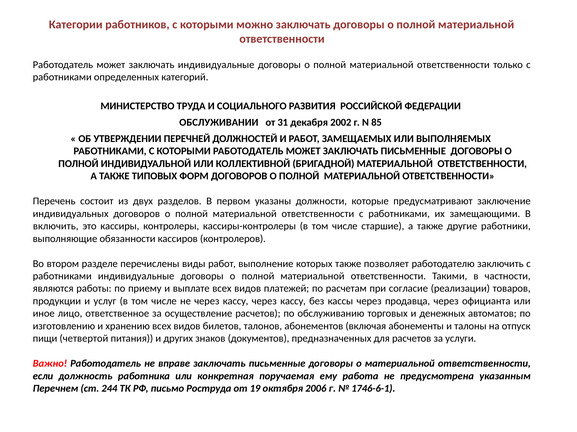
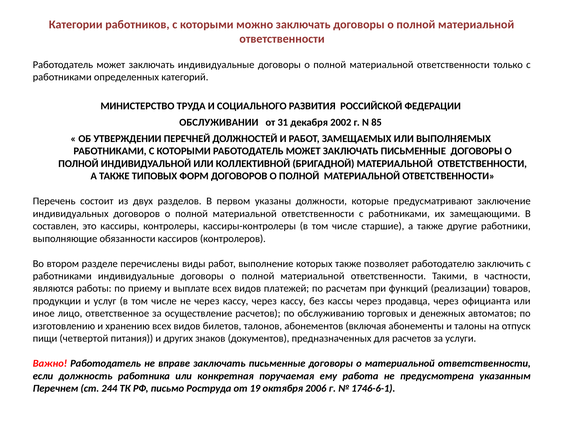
включить: включить -> составлен
согласие: согласие -> функций
